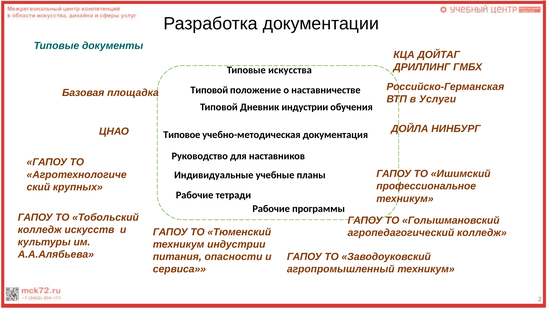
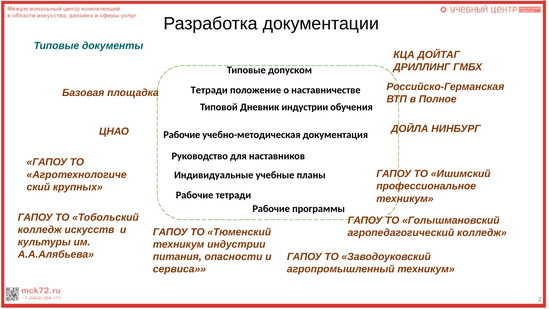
искусства: искусства -> допуском
Типовой at (209, 90): Типовой -> Тетради
Услуги: Услуги -> Полное
Типовое at (182, 135): Типовое -> Рабочие
